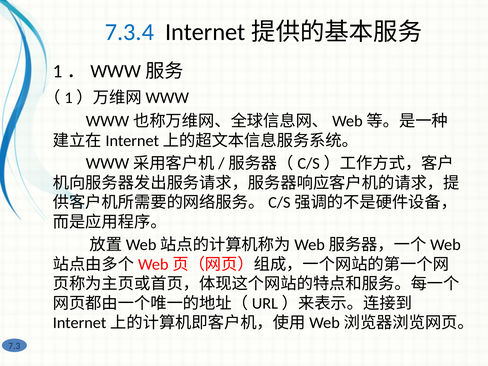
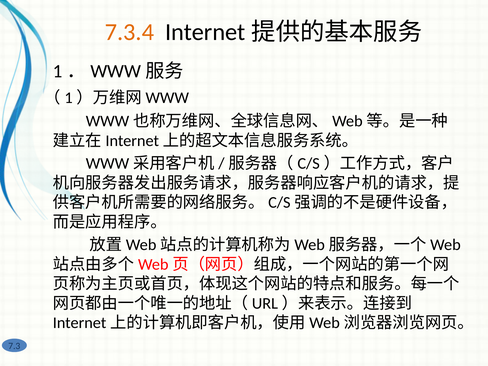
7.3.4 colour: blue -> orange
